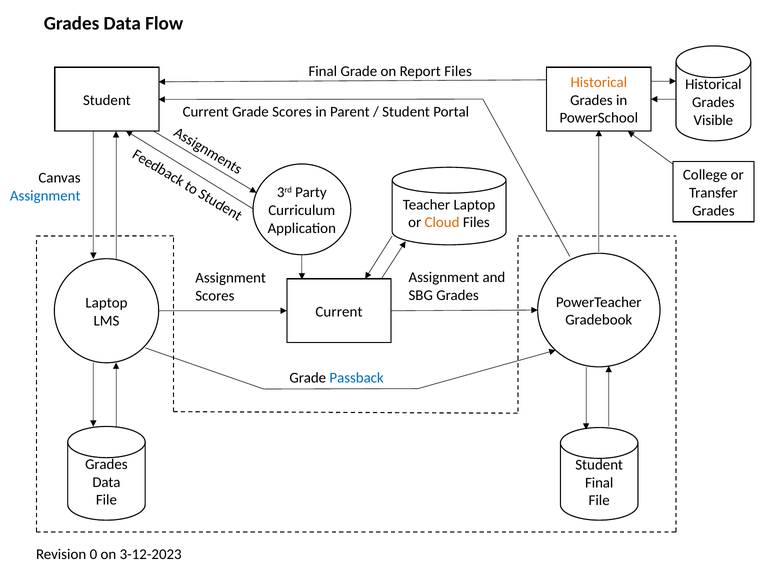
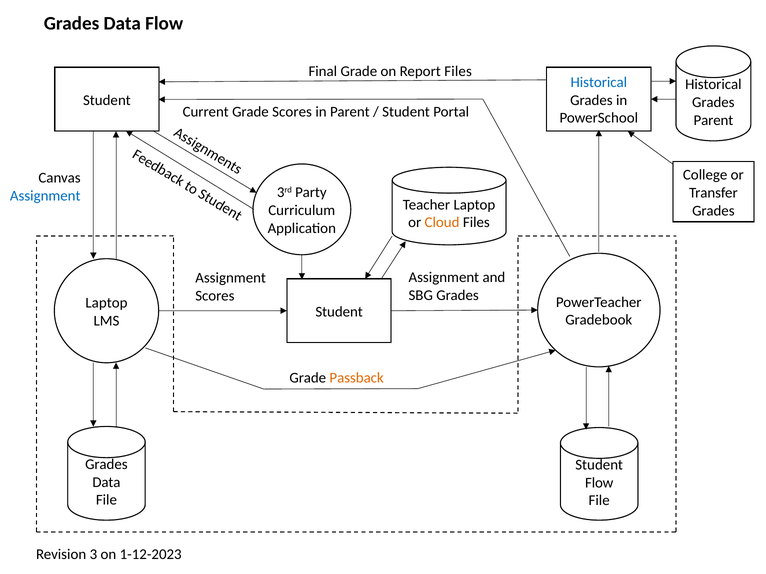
Historical at (599, 82) colour: orange -> blue
Visible at (713, 120): Visible -> Parent
Current at (339, 312): Current -> Student
Passback colour: blue -> orange
Final at (599, 483): Final -> Flow
0: 0 -> 3
3-12-2023: 3-12-2023 -> 1-12-2023
